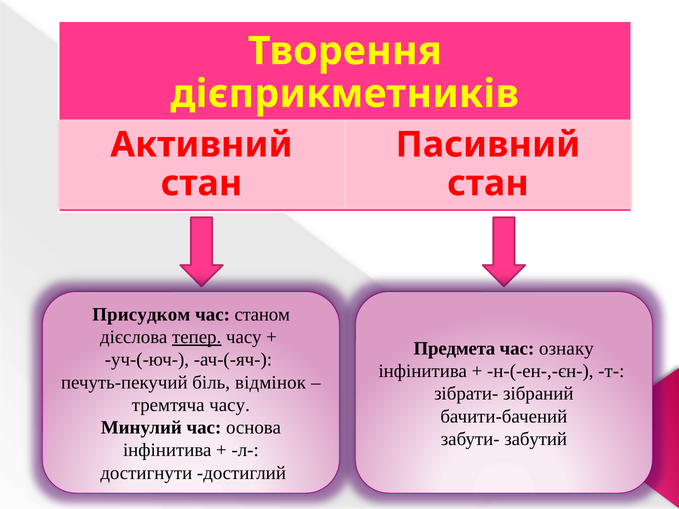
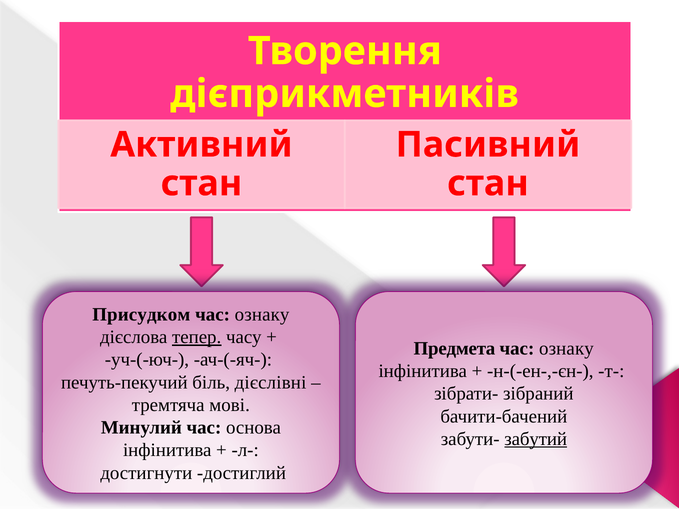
станом at (262, 315): станом -> ознаку
відмінок: відмінок -> дієслівні
тремтяча часу: часу -> мові
забутий underline: none -> present
